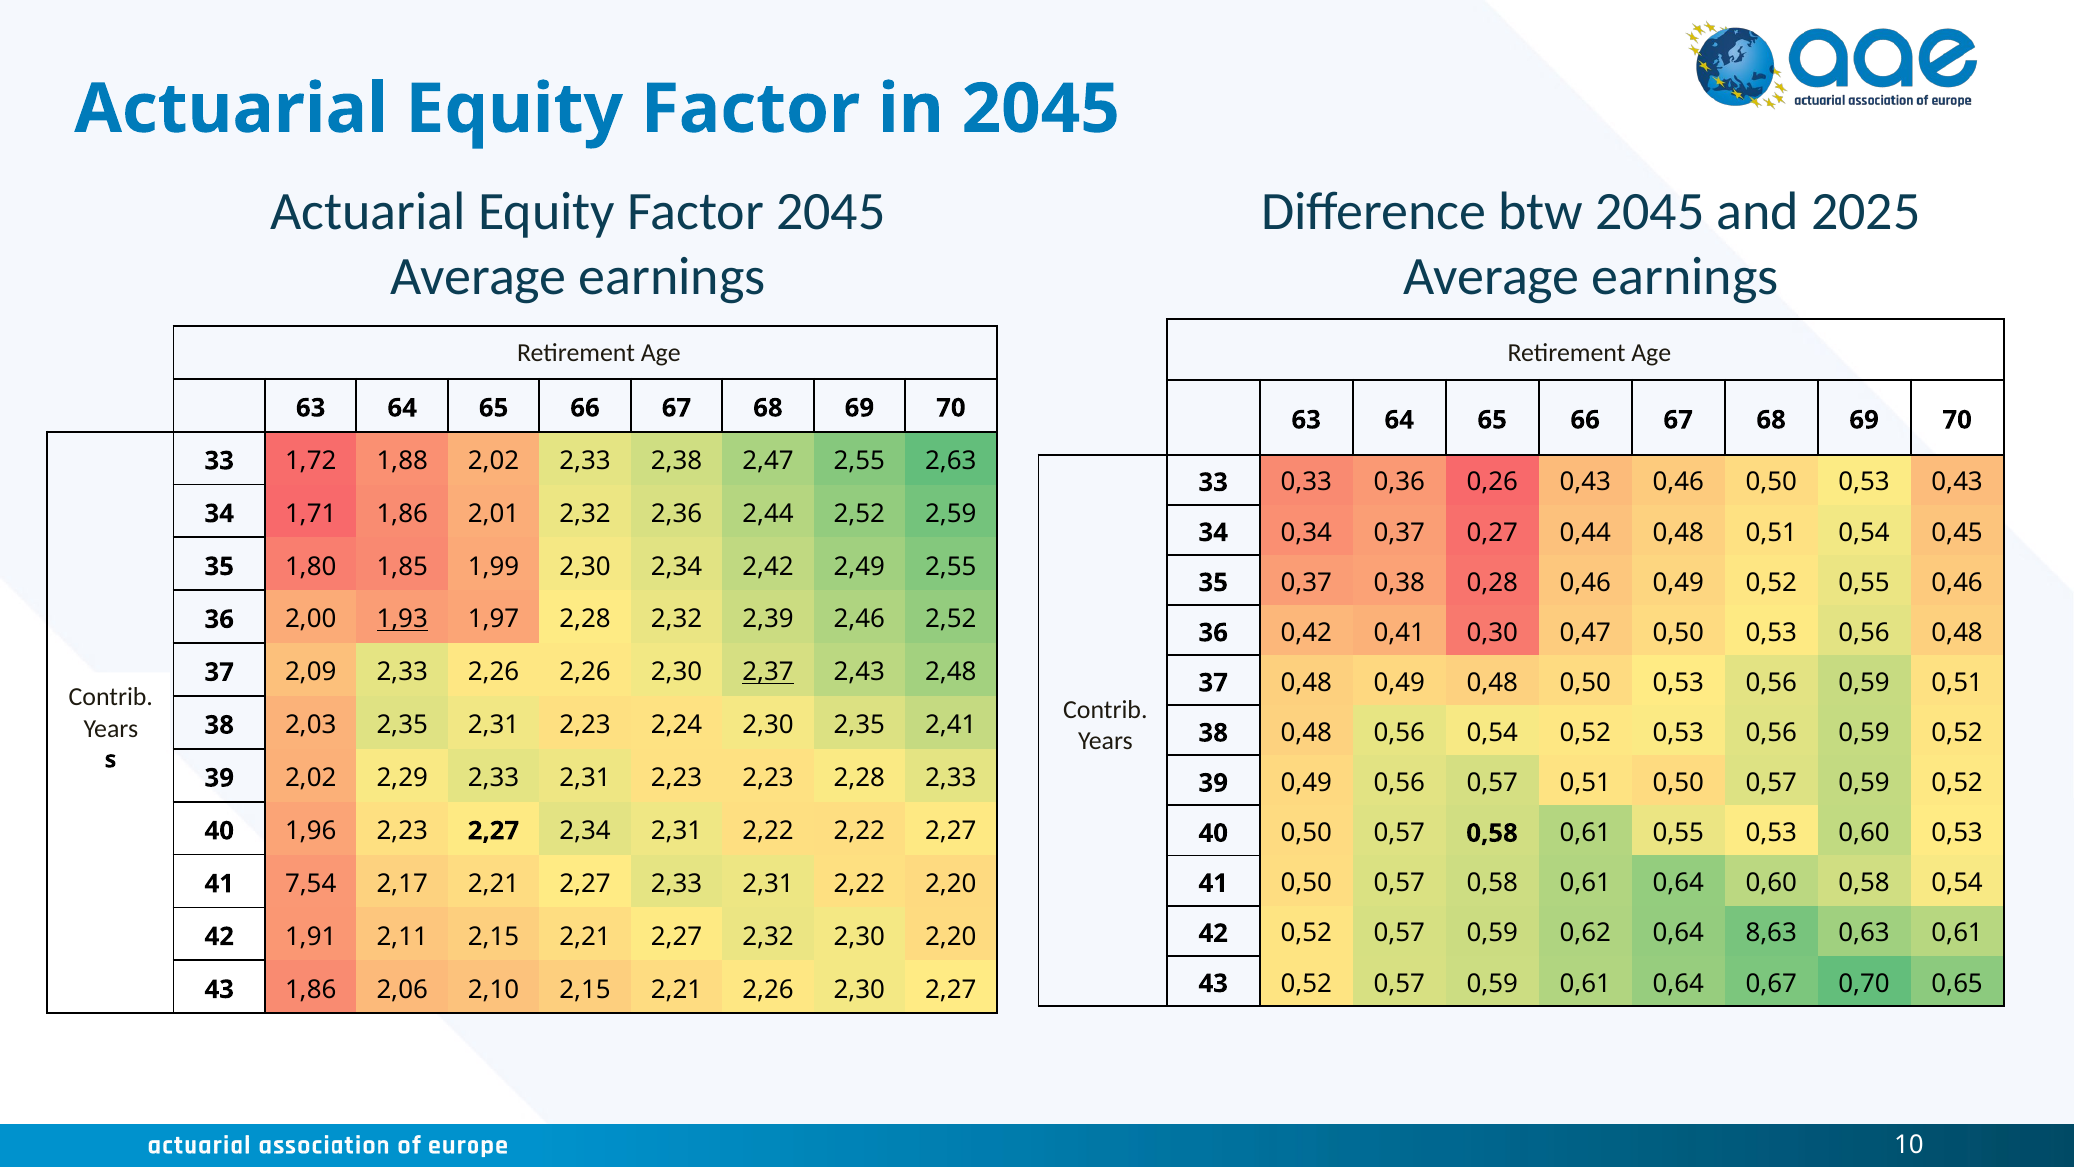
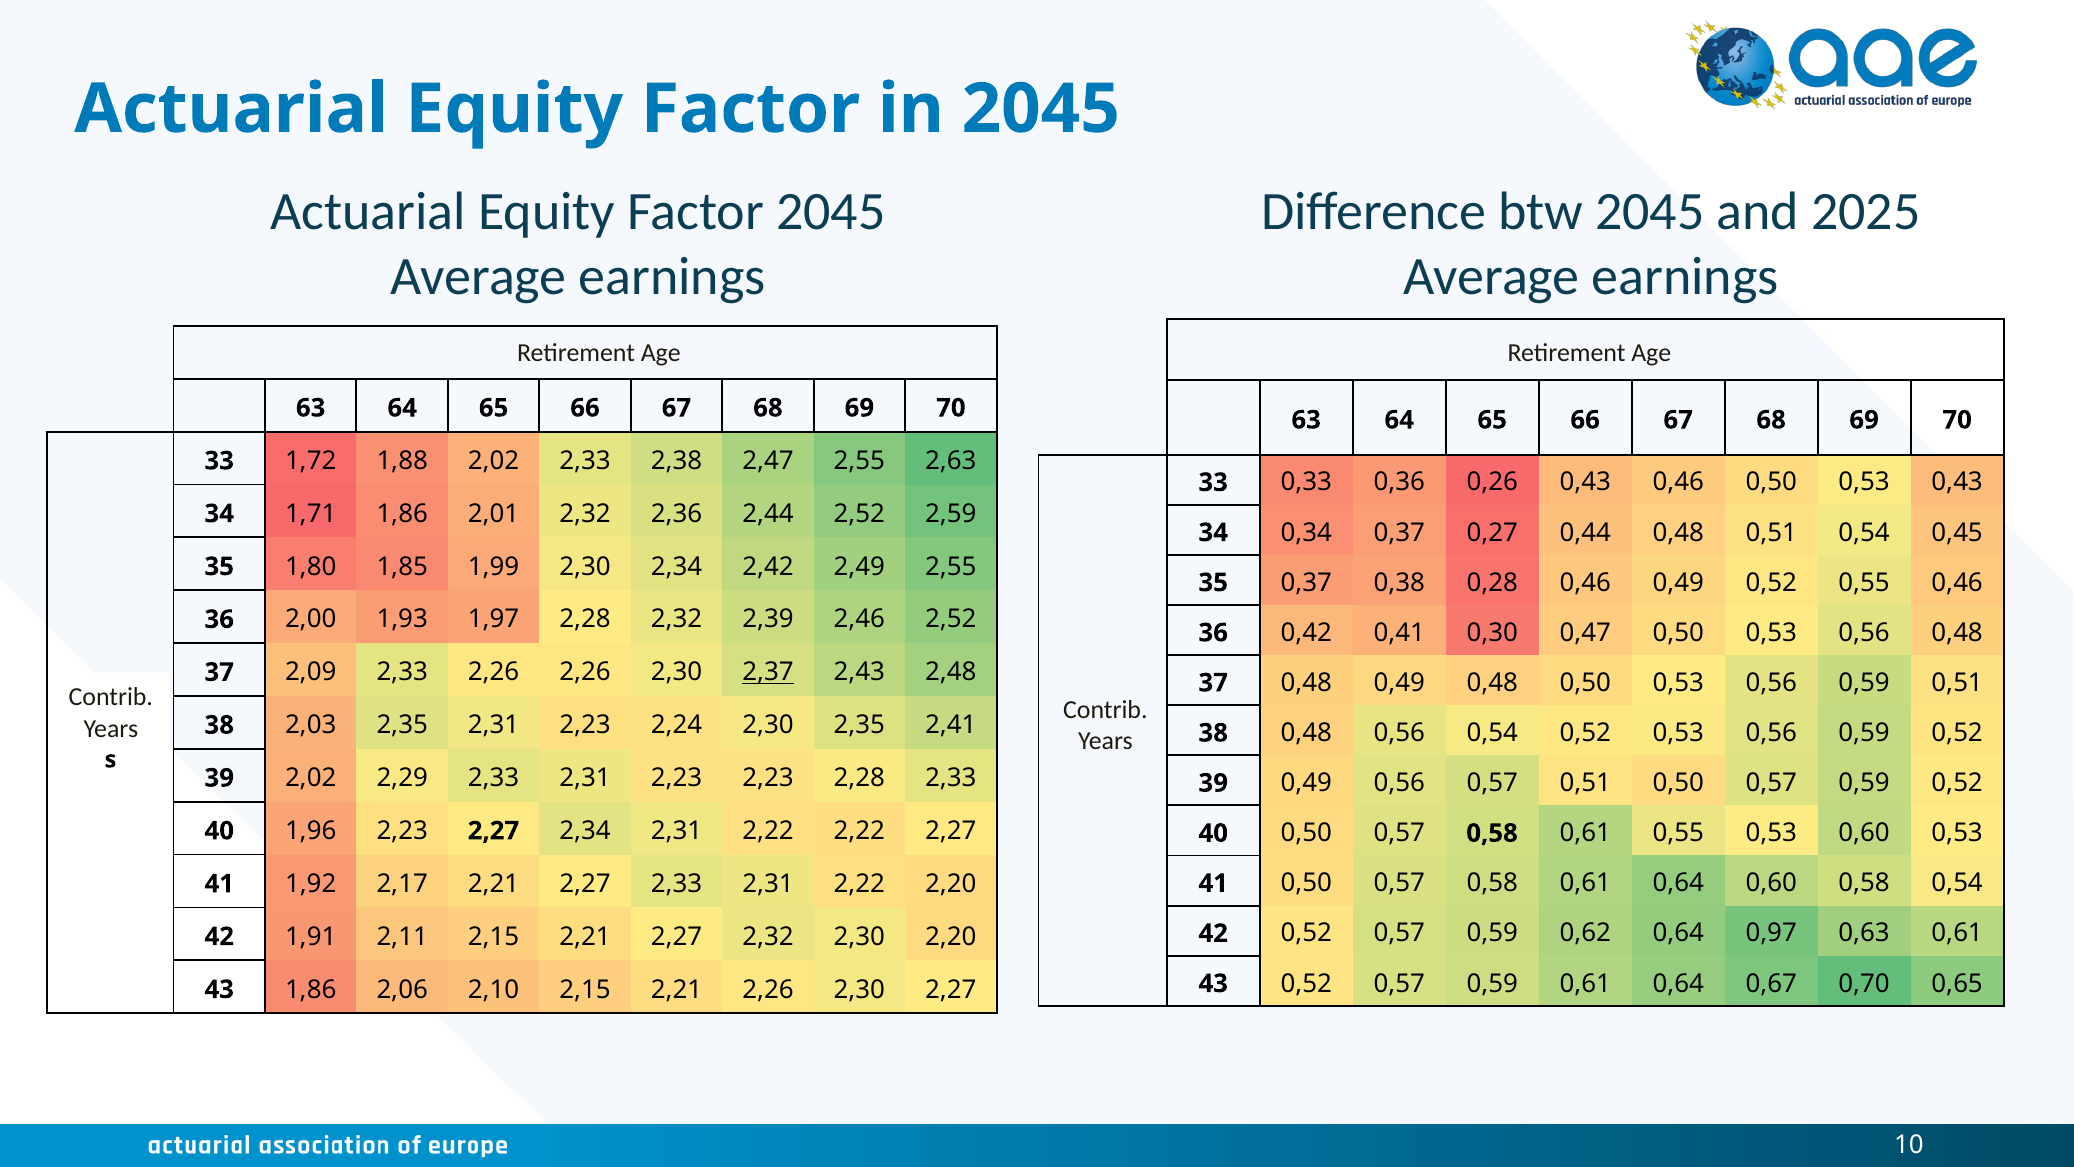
1,93 underline: present -> none
7,54: 7,54 -> 1,92
8,63: 8,63 -> 0,97
